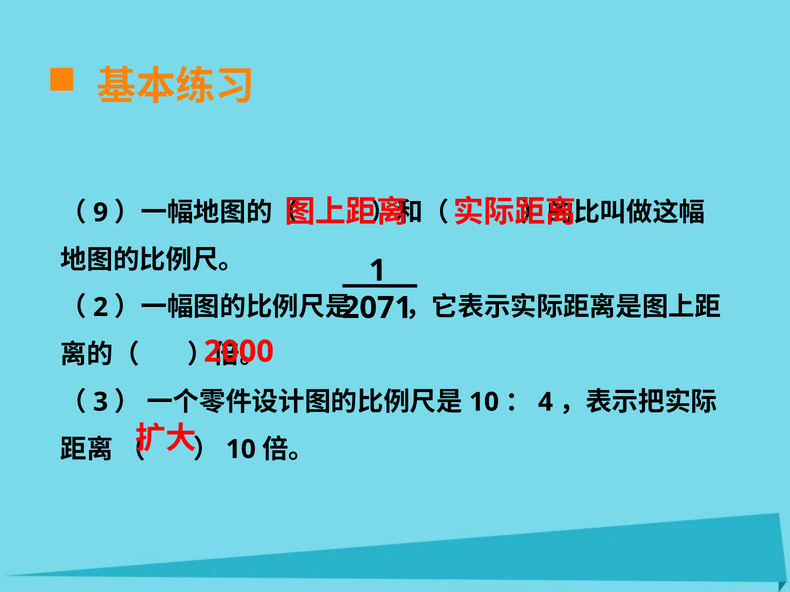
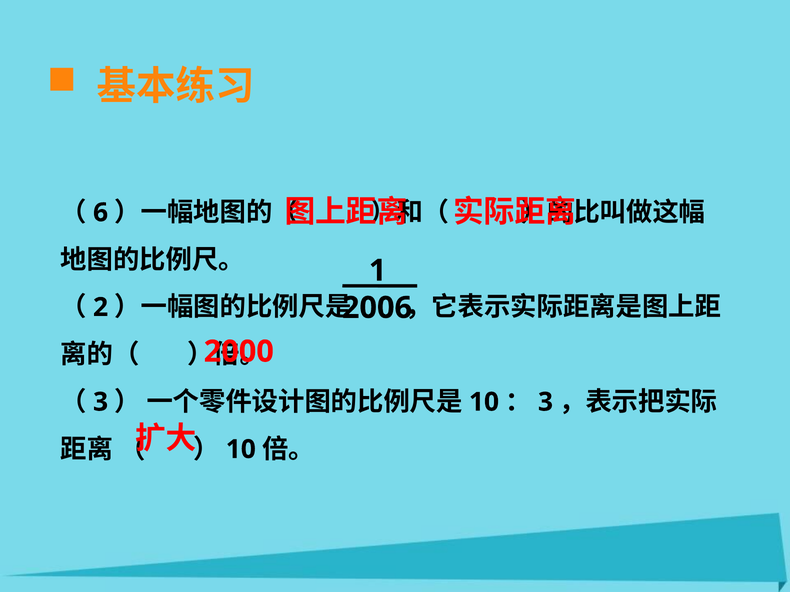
9: 9 -> 6
2071: 2071 -> 2006
4 at (545, 402): 4 -> 3
